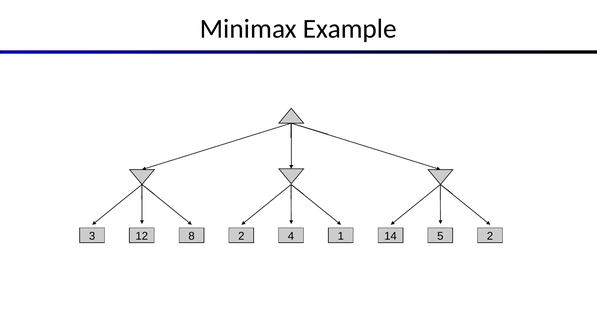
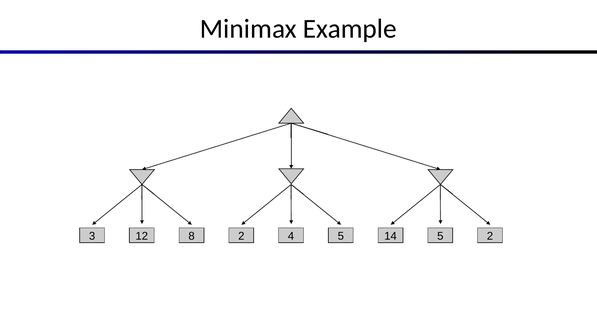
4 1: 1 -> 5
